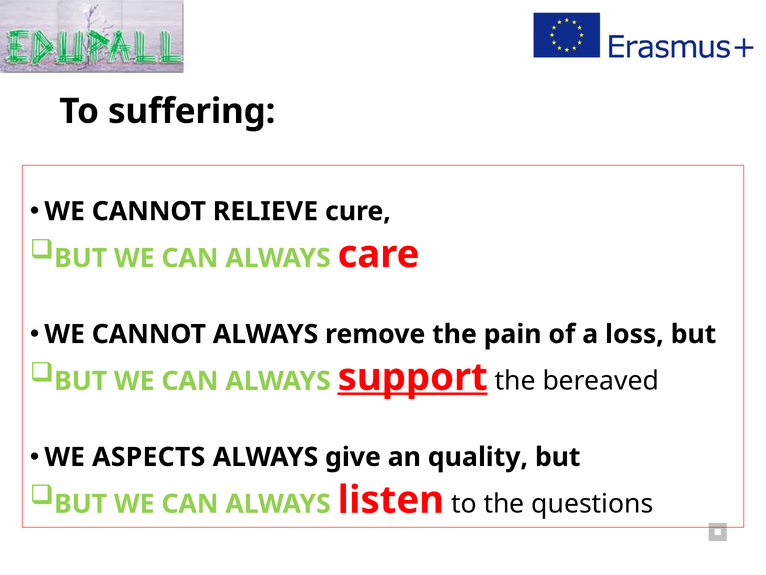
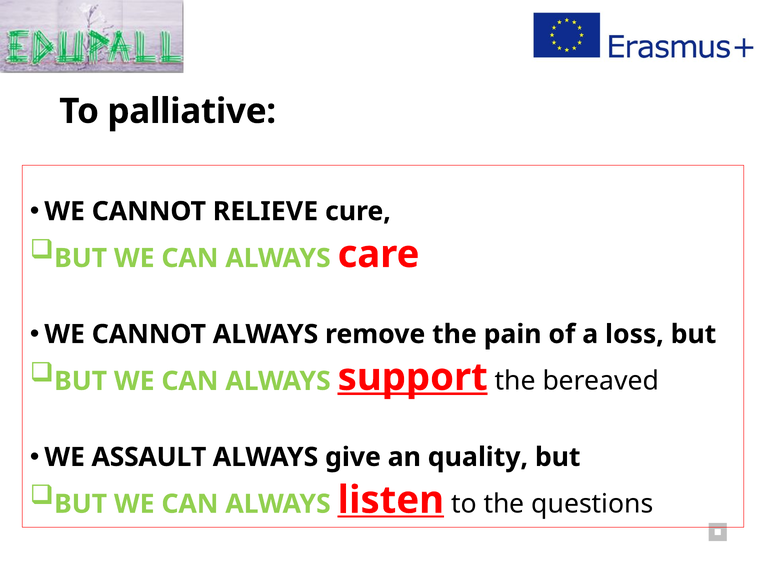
suffering: suffering -> palliative
ASPECTS: ASPECTS -> ASSAULT
listen underline: none -> present
